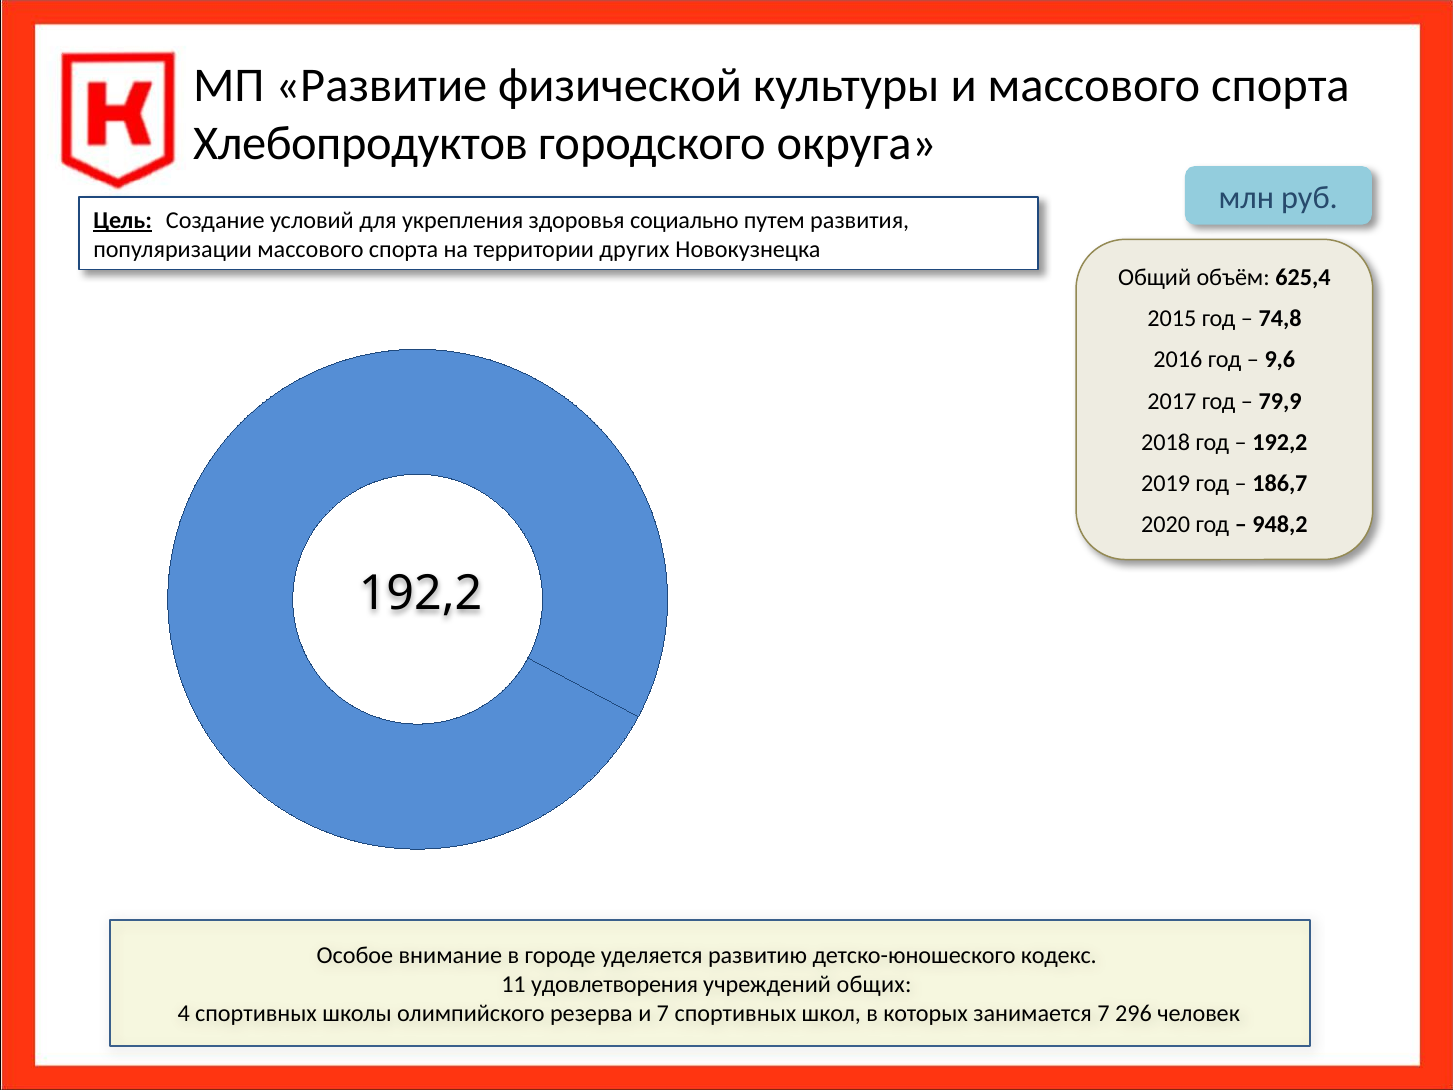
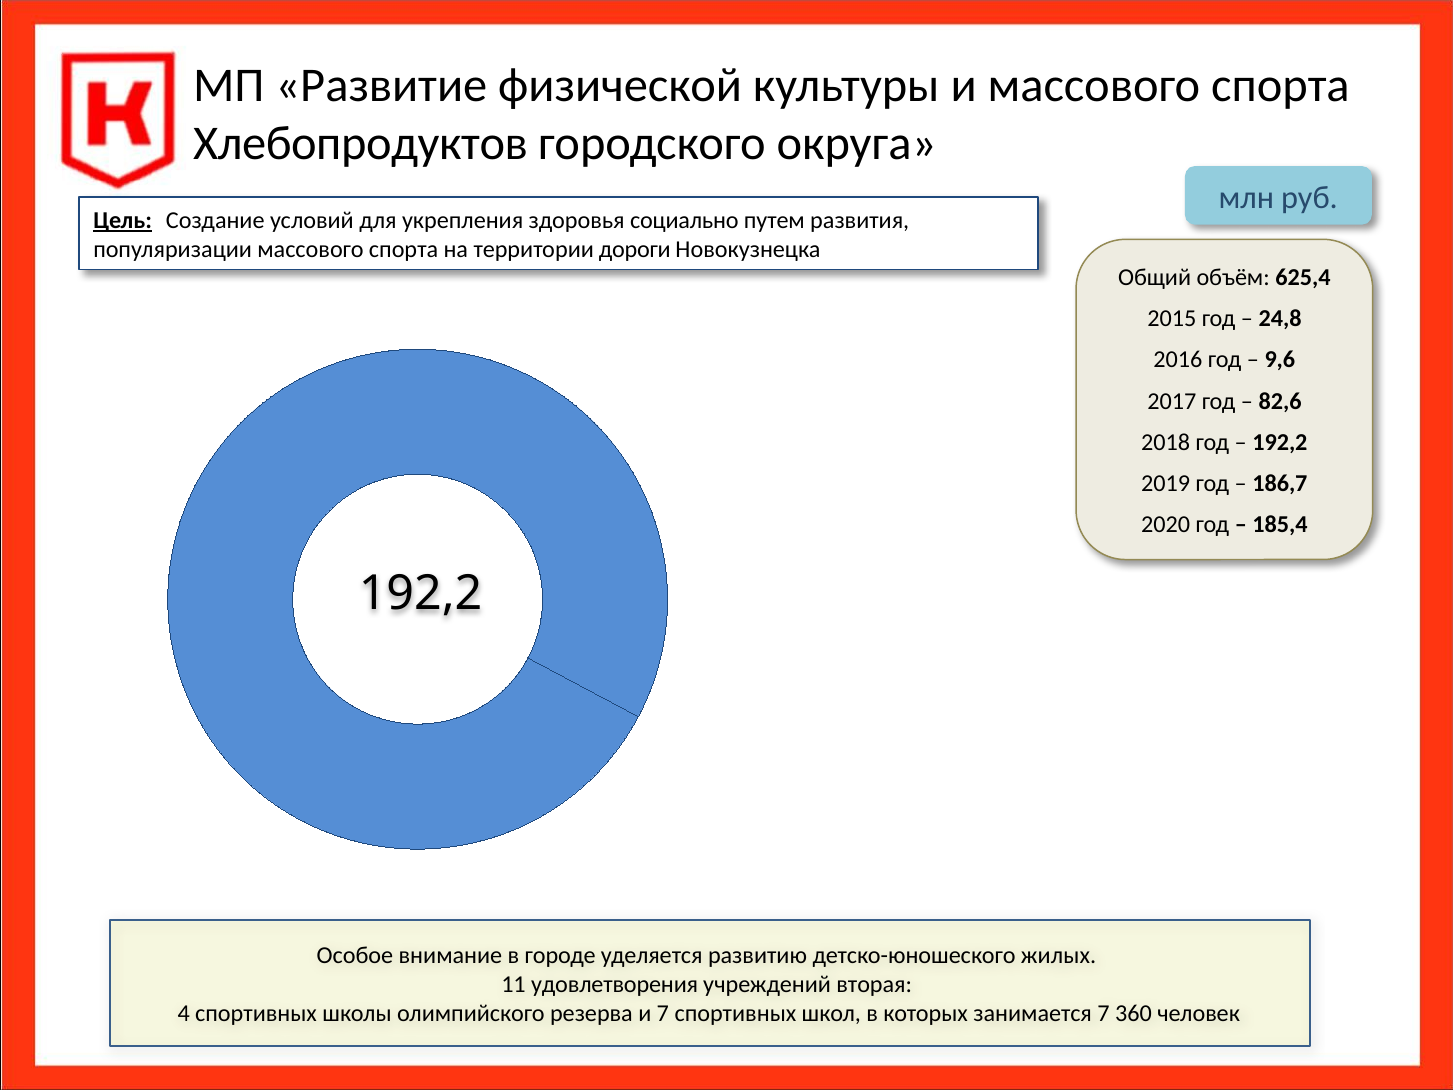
других: других -> дороги
74,8: 74,8 -> 24,8
79,9: 79,9 -> 82,6
948,2: 948,2 -> 185,4
кодекс: кодекс -> жилых
общих: общих -> вторая
296: 296 -> 360
